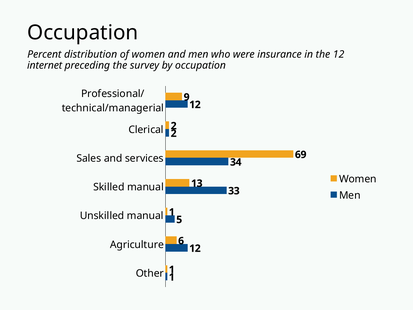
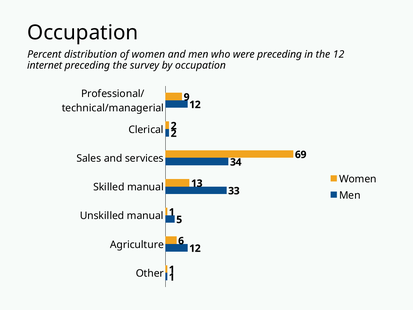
were insurance: insurance -> preceding
